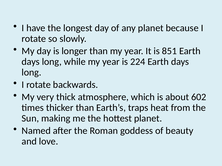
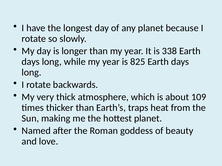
851: 851 -> 338
224: 224 -> 825
602: 602 -> 109
